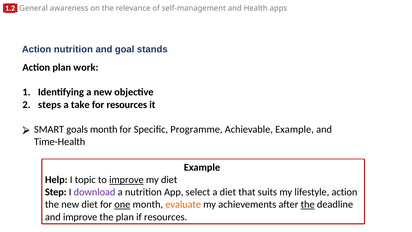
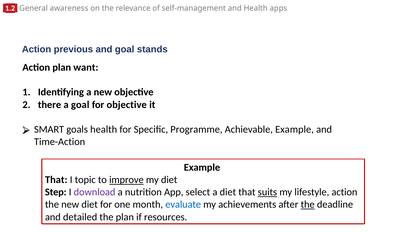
Action nutrition: nutrition -> previous
work: work -> want
steps: steps -> there
a take: take -> goal
for resources: resources -> objective
goals month: month -> health
Time-Health: Time-Health -> Time-Action
Help at (56, 180): Help -> That
suits underline: none -> present
one underline: present -> none
evaluate colour: orange -> blue
and improve: improve -> detailed
